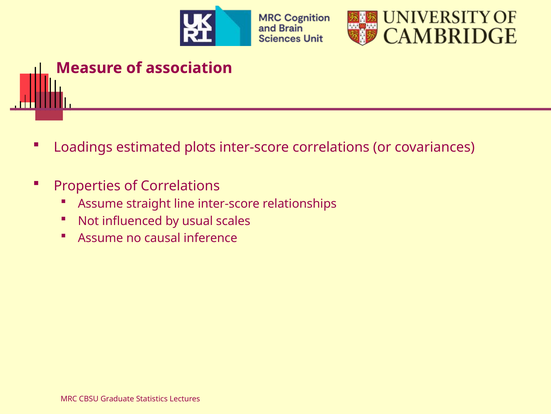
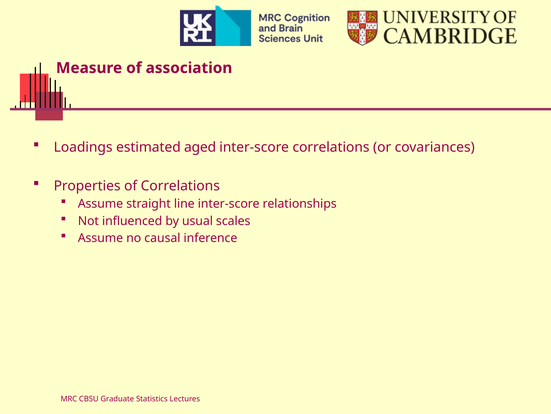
plots: plots -> aged
